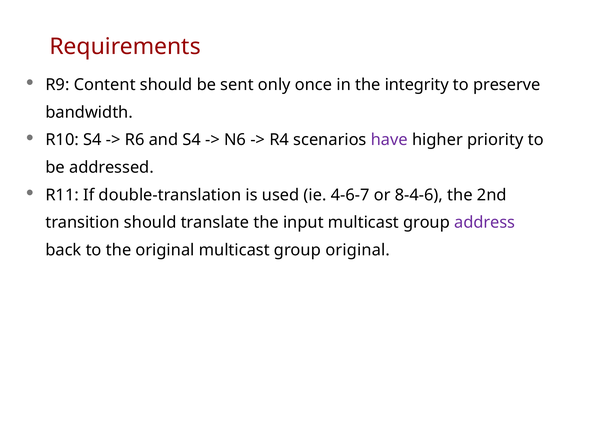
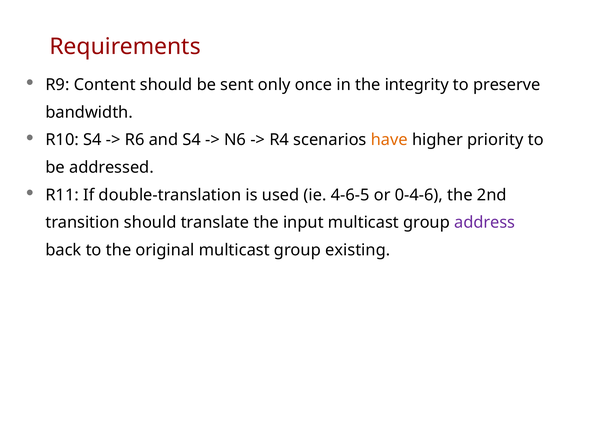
have colour: purple -> orange
4-6-7: 4-6-7 -> 4-6-5
8-4-6: 8-4-6 -> 0-4-6
group original: original -> existing
